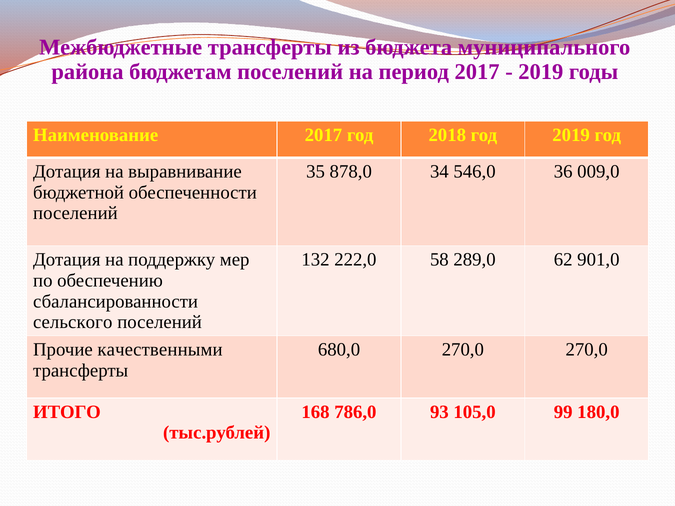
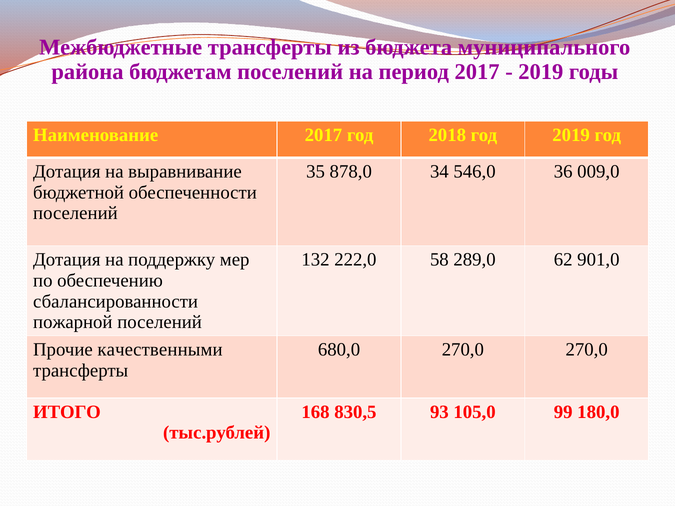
сельского: сельского -> пожарной
786,0: 786,0 -> 830,5
